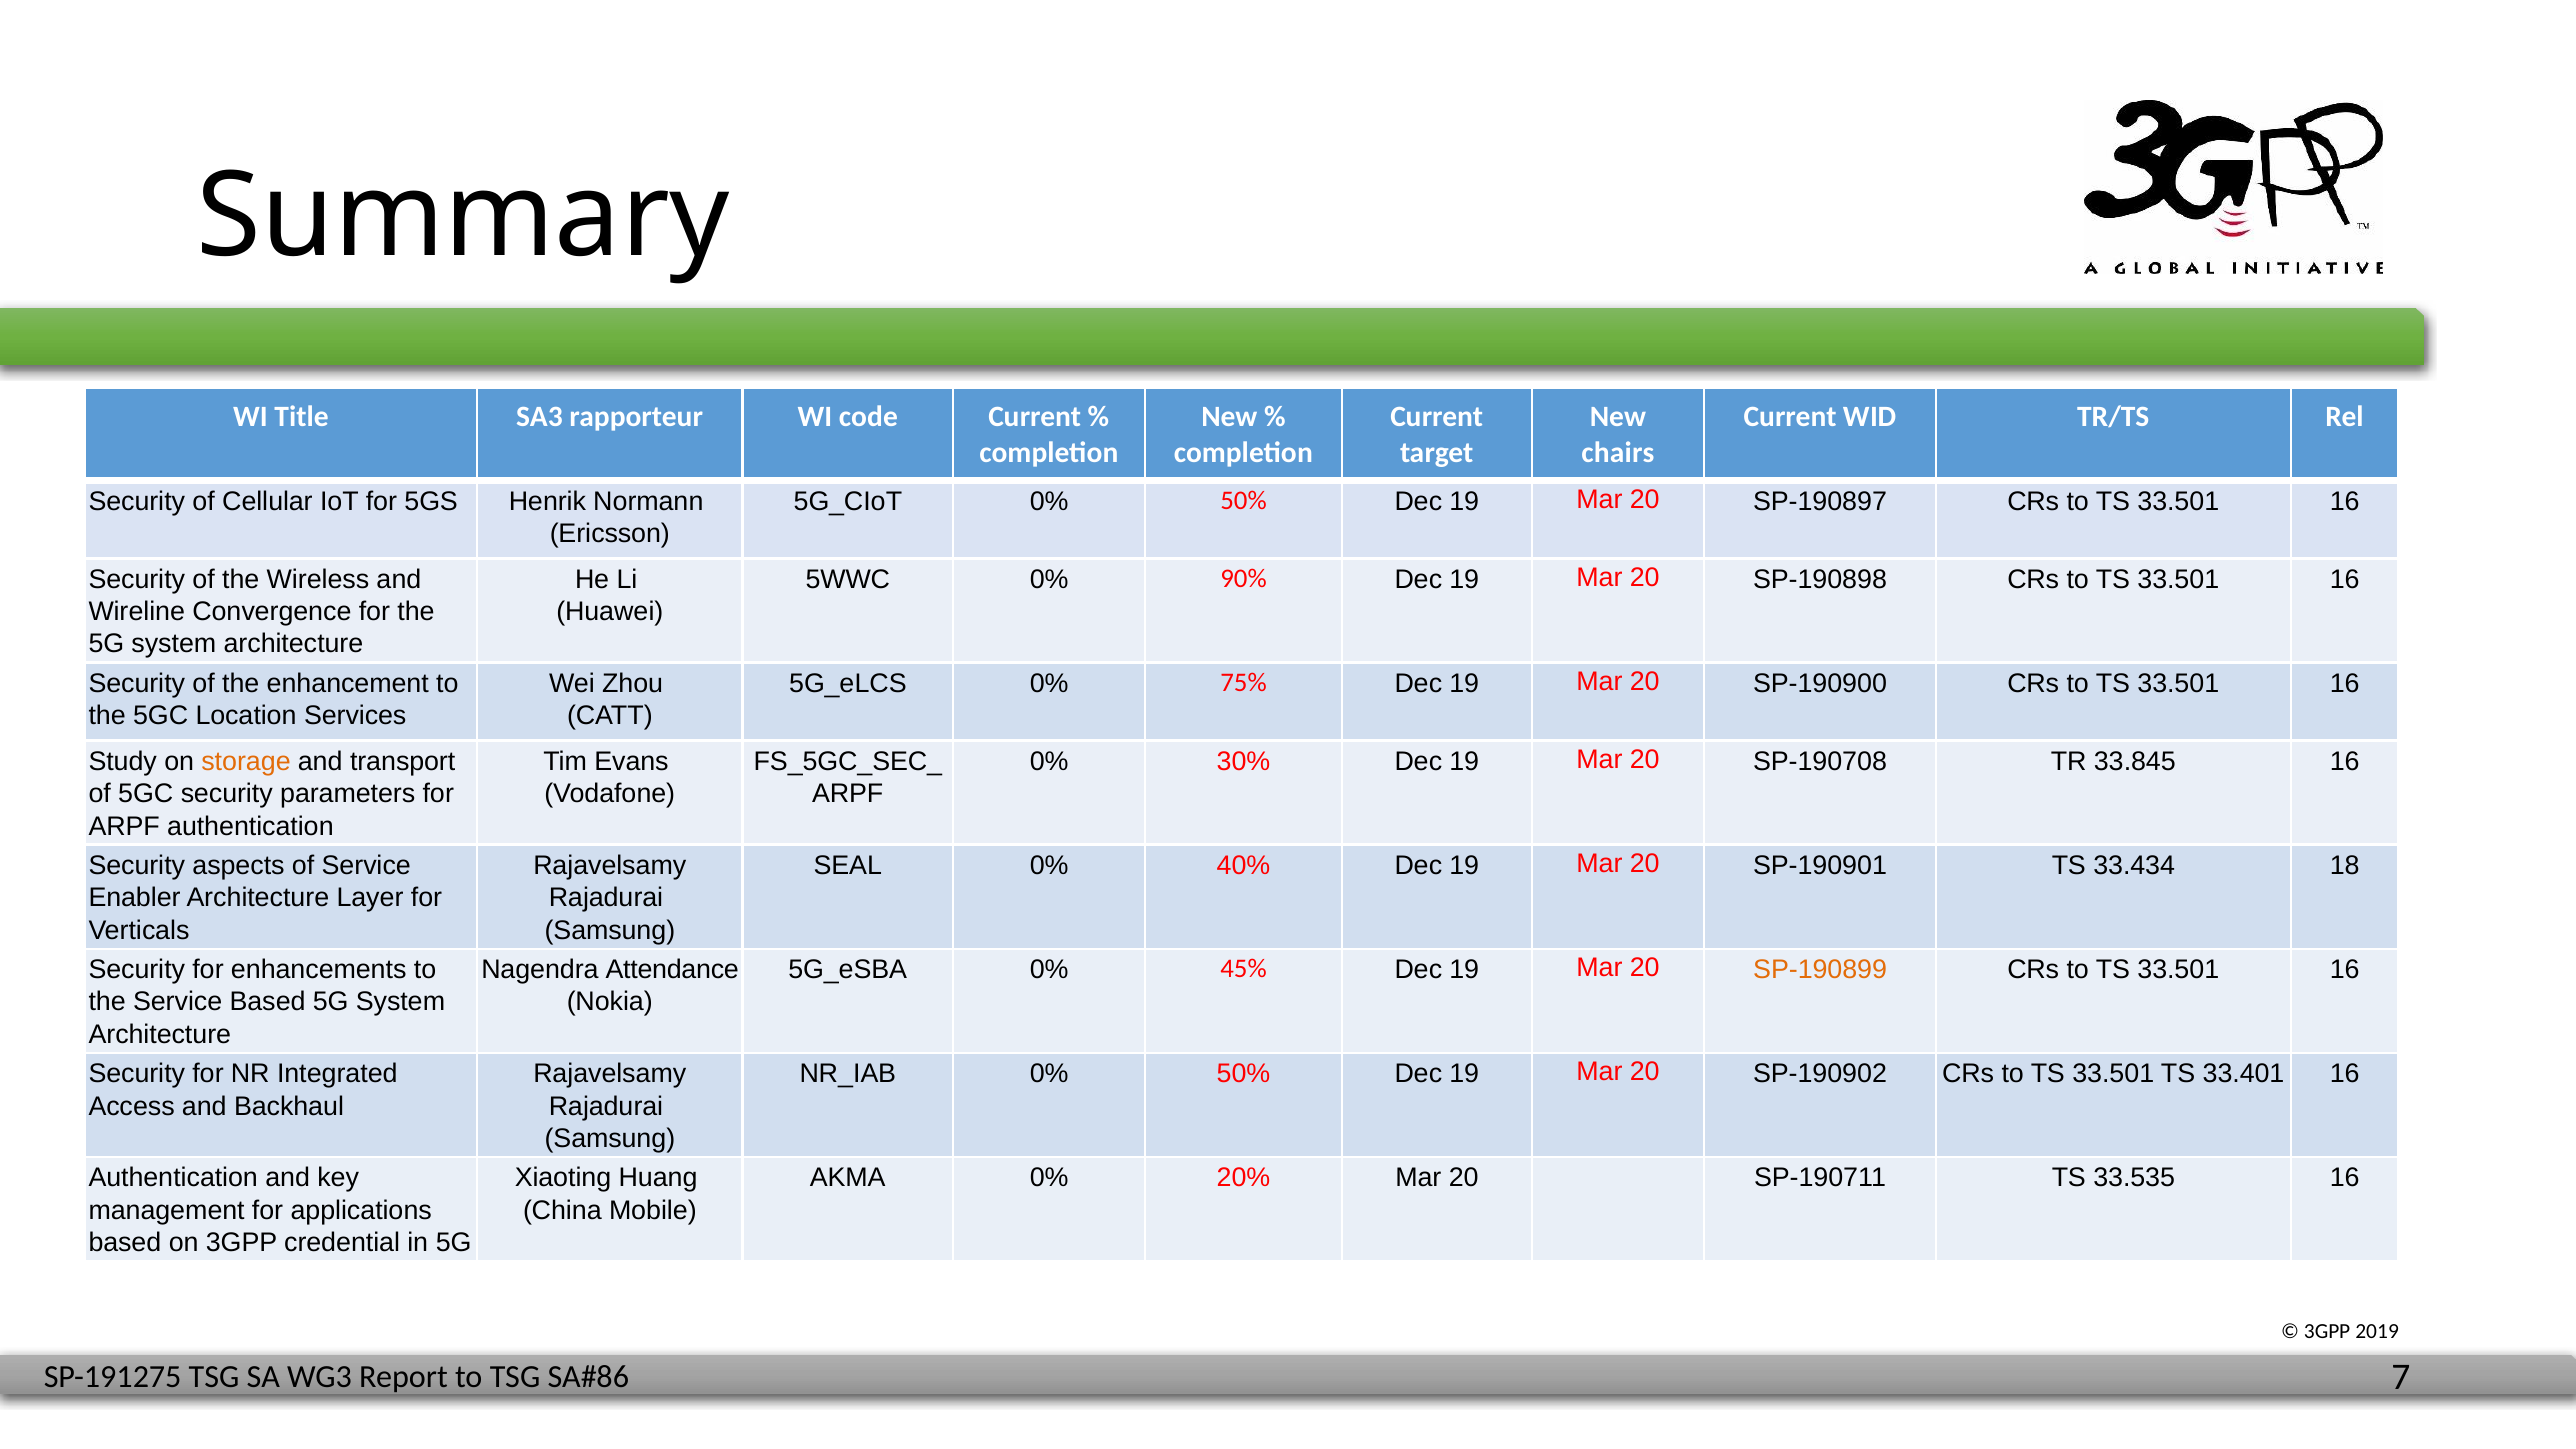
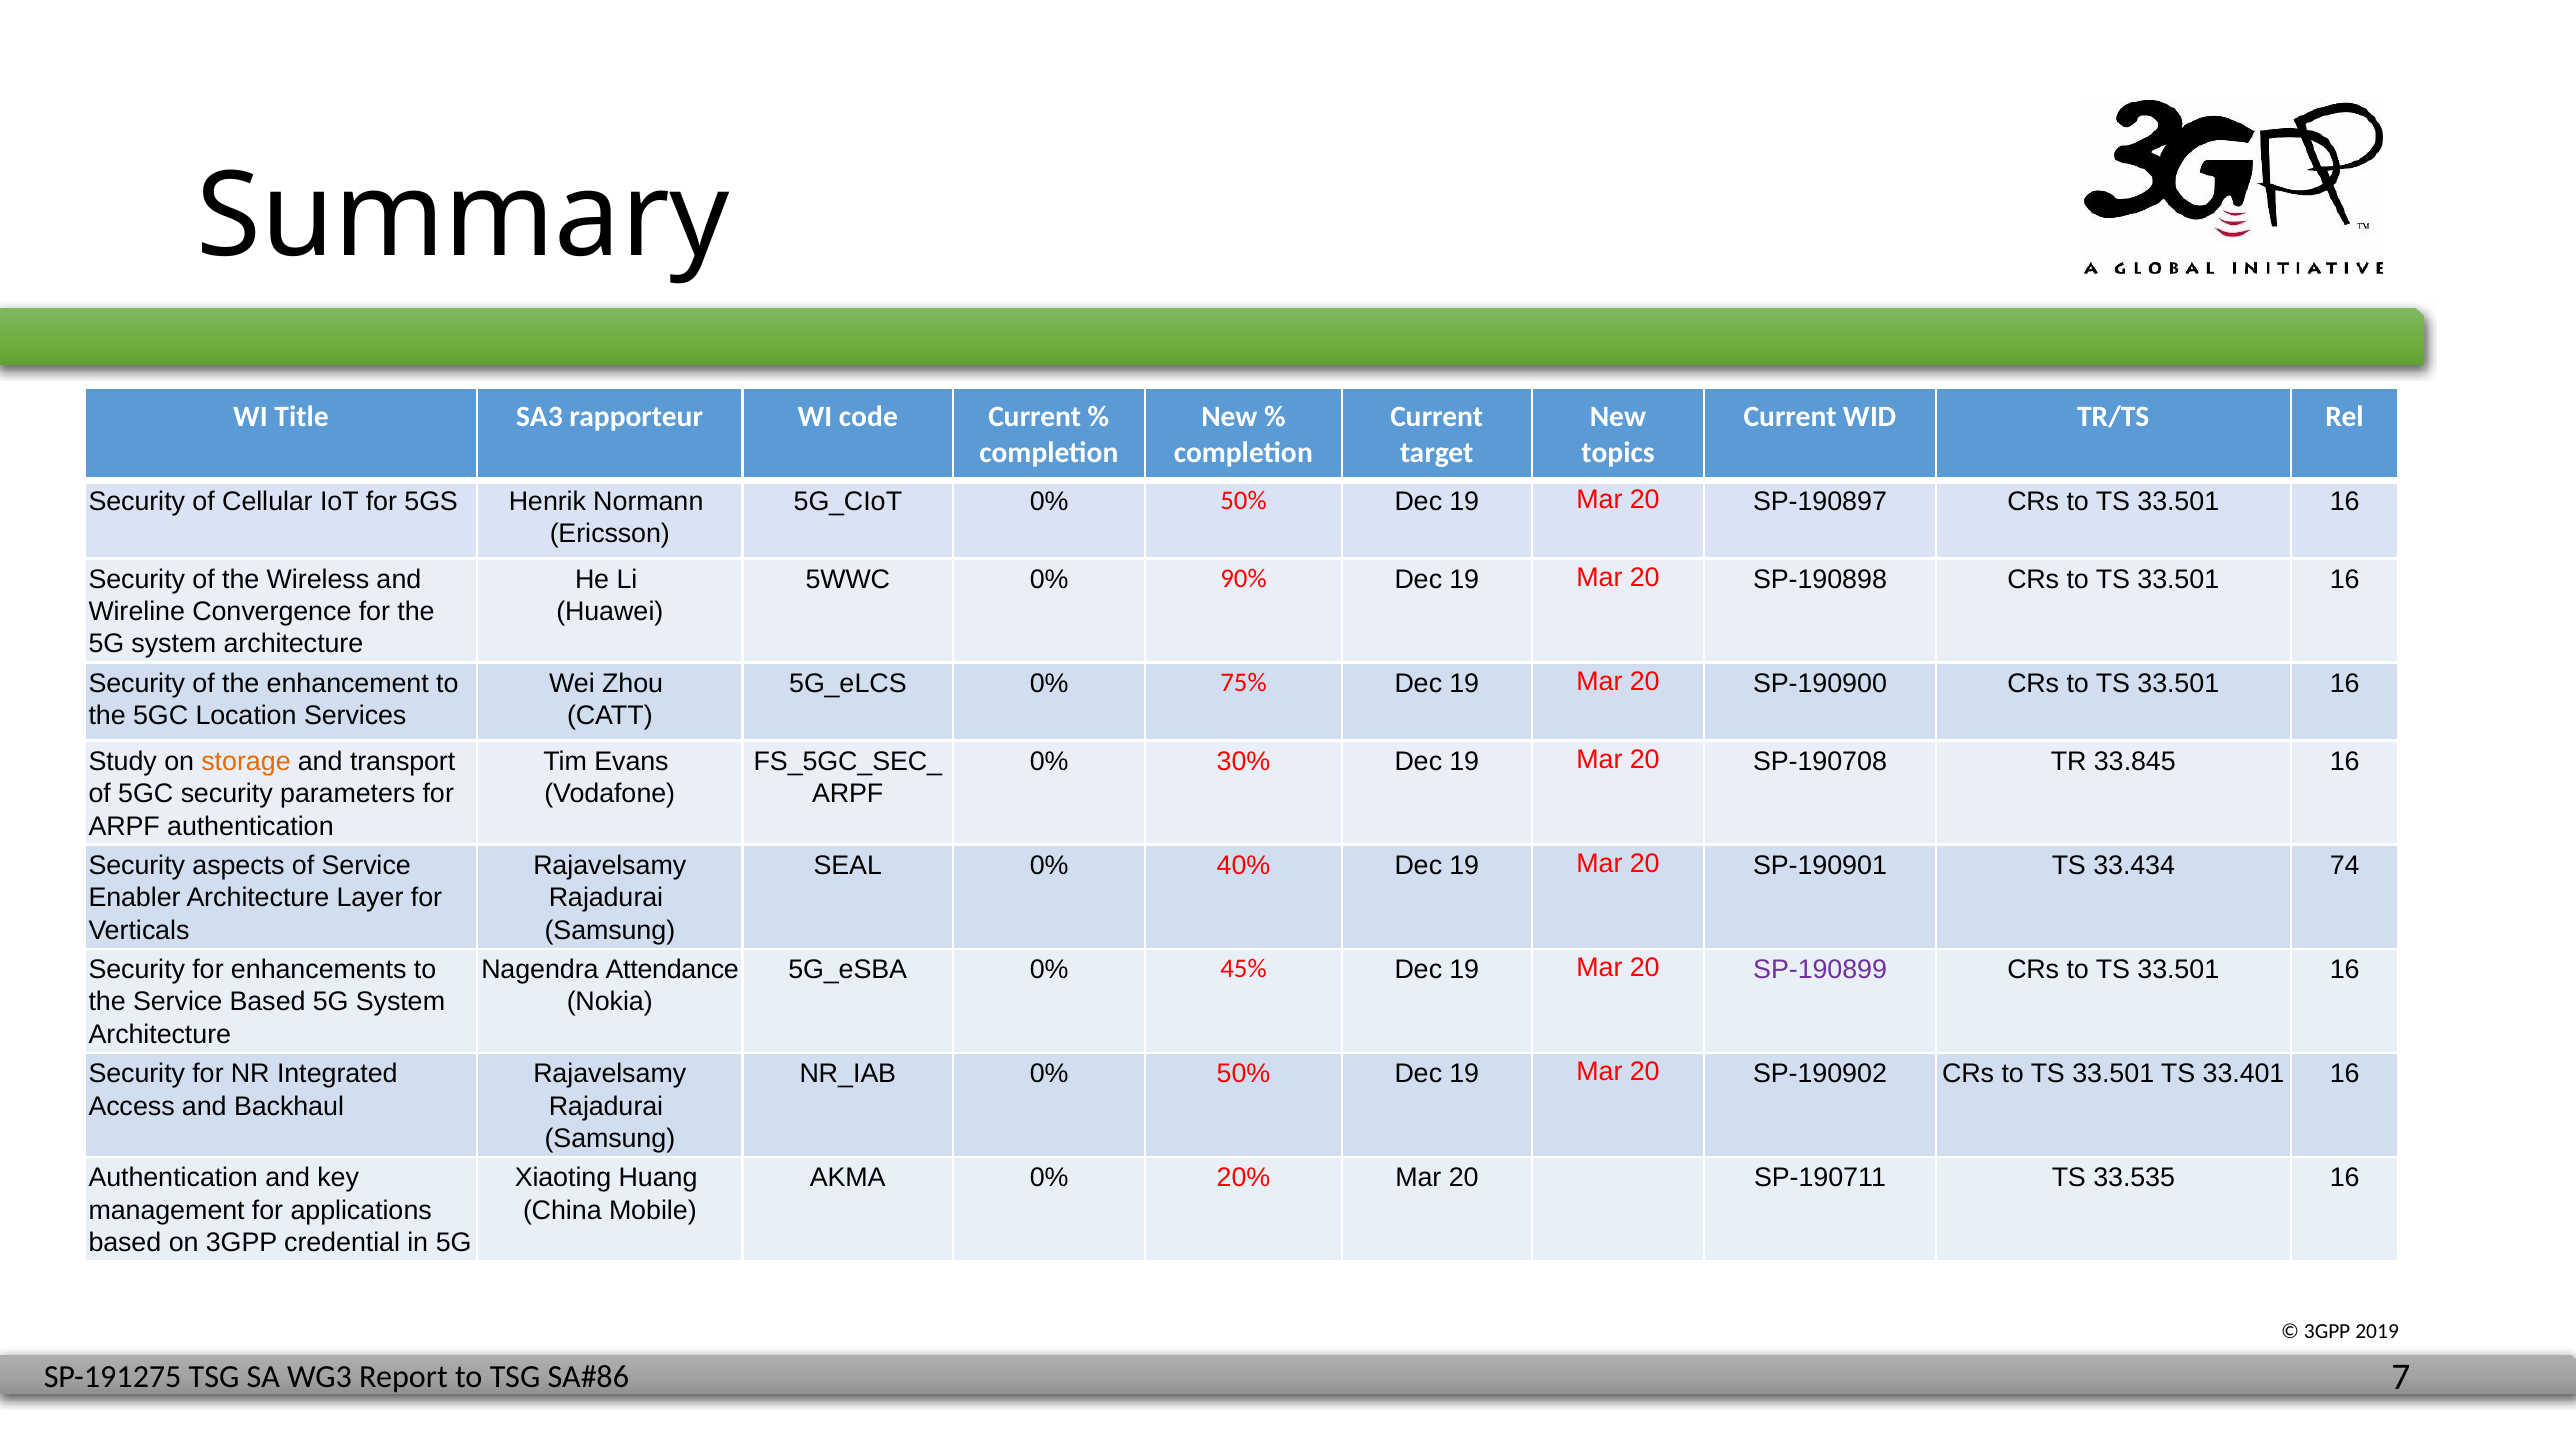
chairs: chairs -> topics
18: 18 -> 74
SP-190899 colour: orange -> purple
